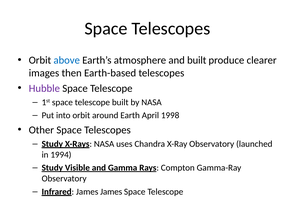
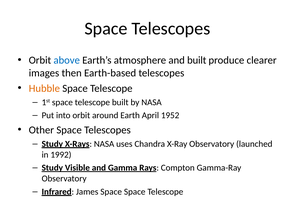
Hubble colour: purple -> orange
1998: 1998 -> 1952
1994: 1994 -> 1992
James James: James -> Space
